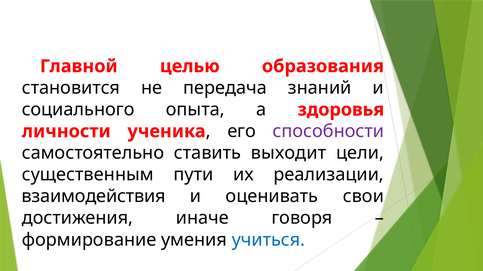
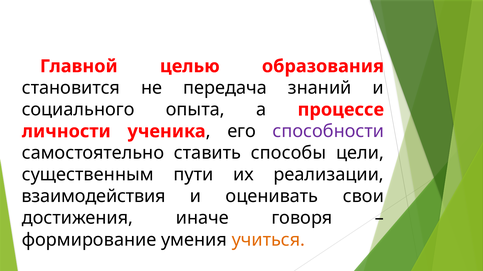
здоровья: здоровья -> процессе
выходит: выходит -> способы
учиться colour: blue -> orange
